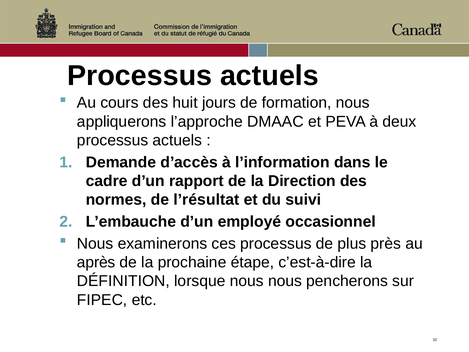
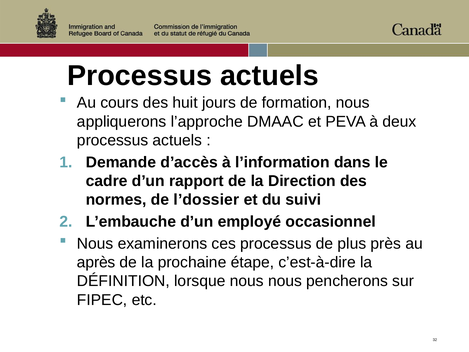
l’résultat: l’résultat -> l’dossier
